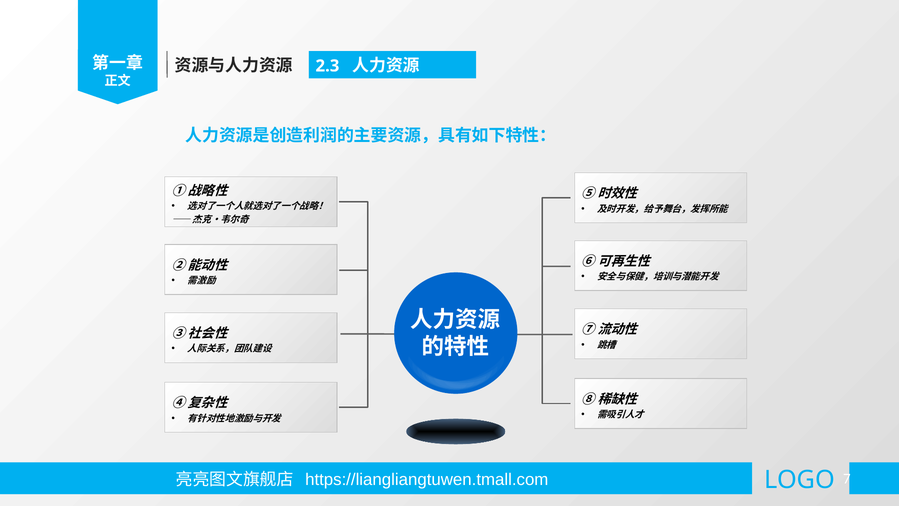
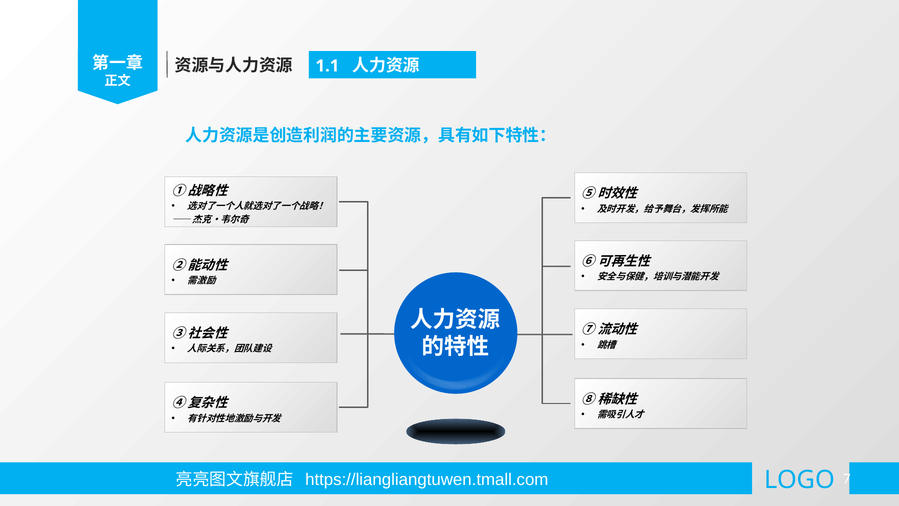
2.3: 2.3 -> 1.1
